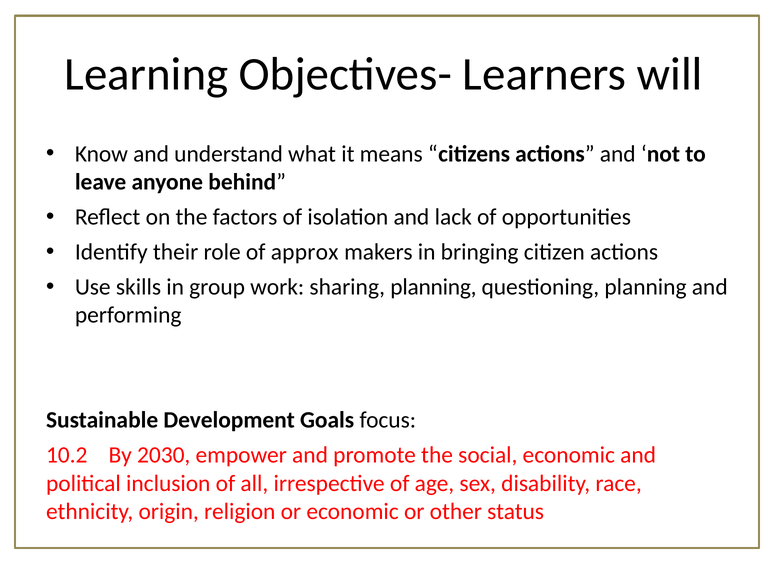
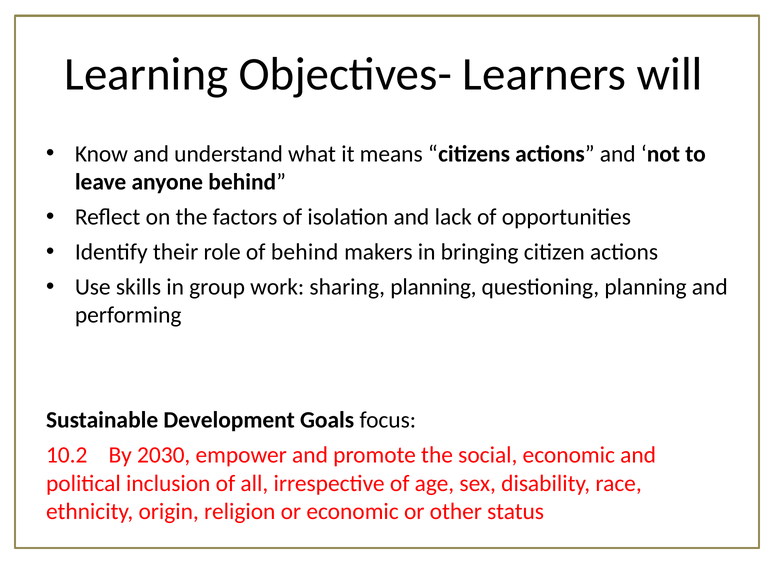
of approx: approx -> behind
